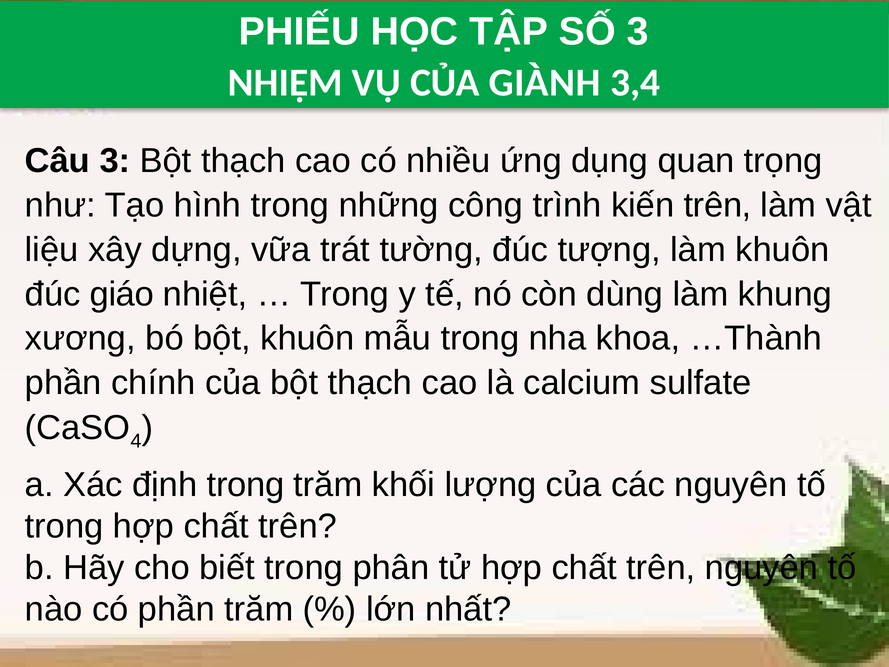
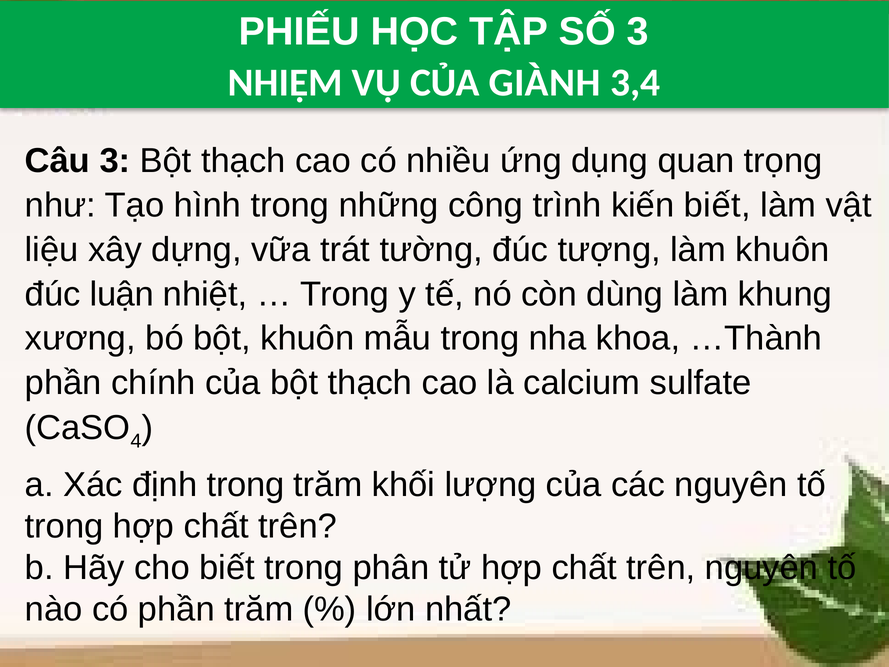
kiến trên: trên -> biết
giáo: giáo -> luận
